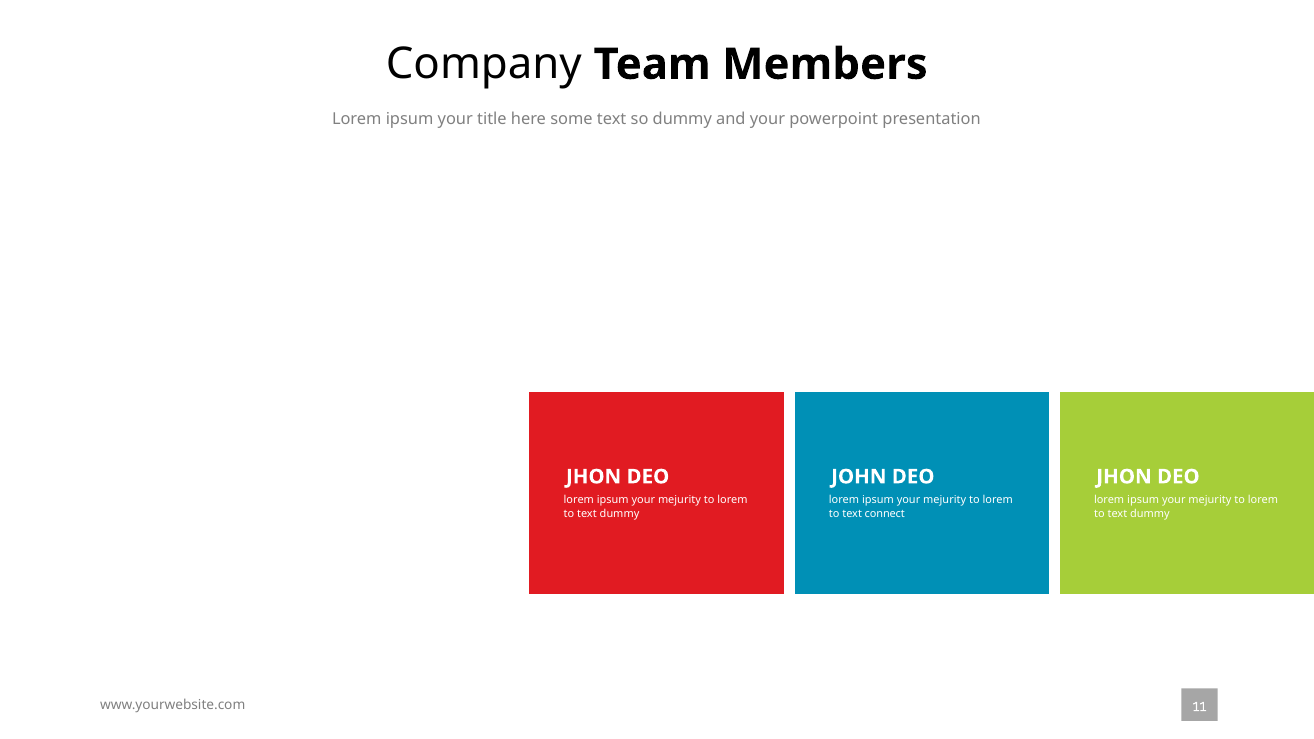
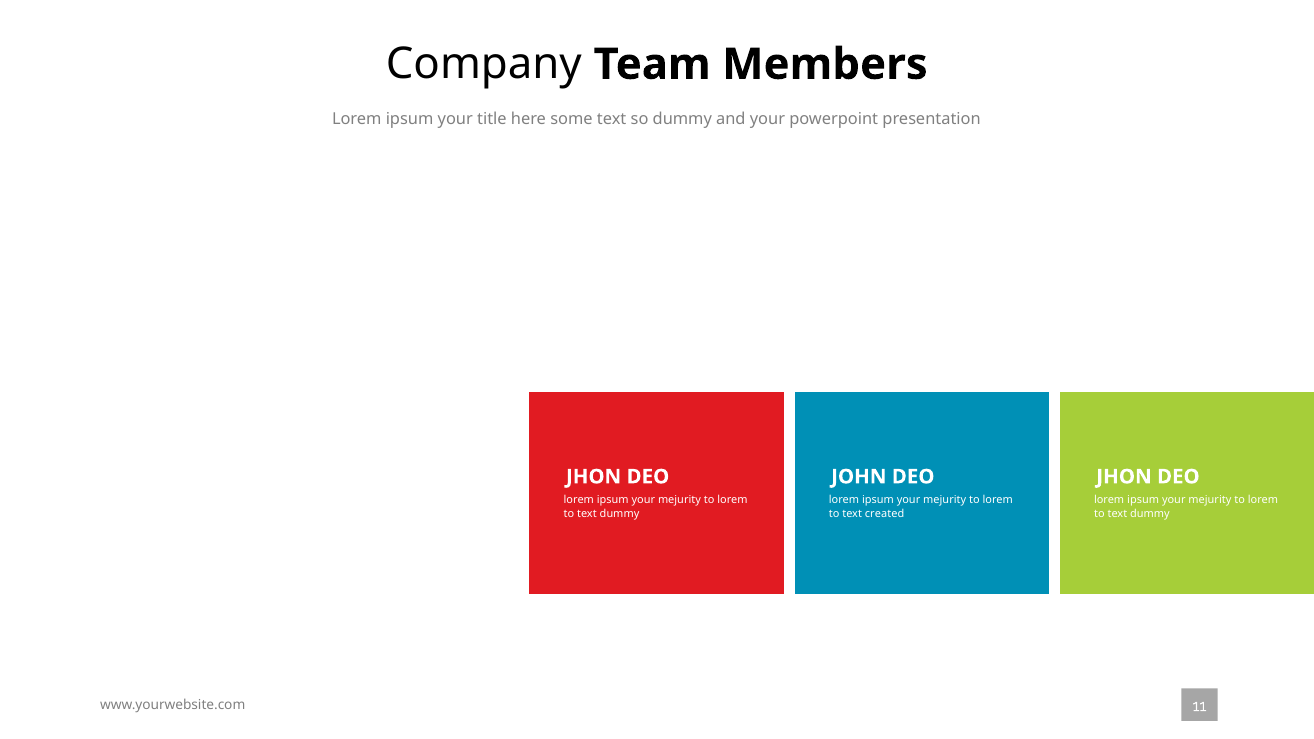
connect: connect -> created
